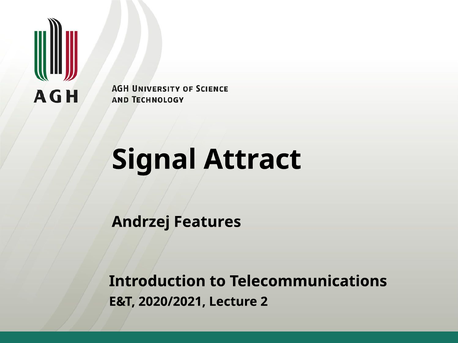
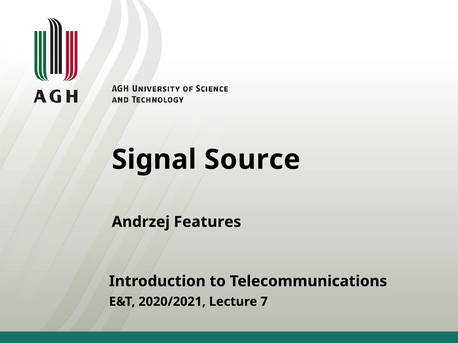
Attract: Attract -> Source
2: 2 -> 7
